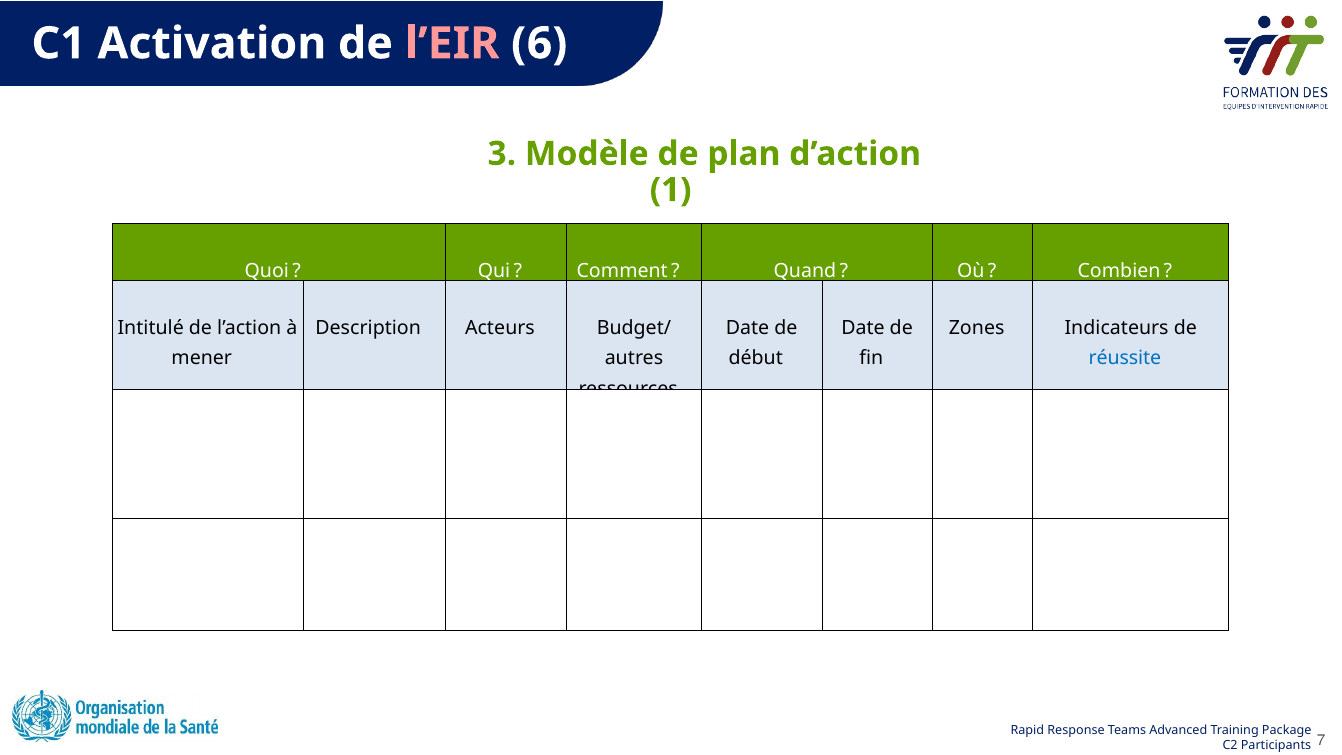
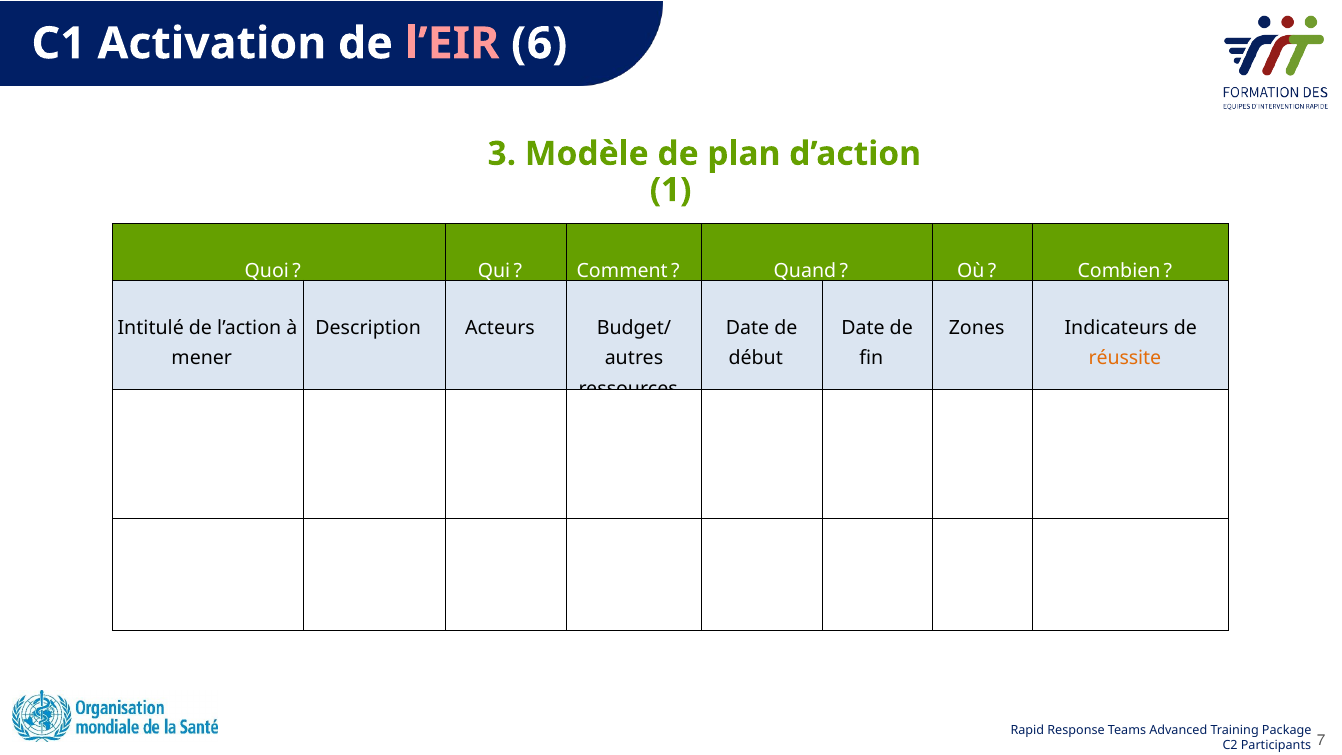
réussite colour: blue -> orange
